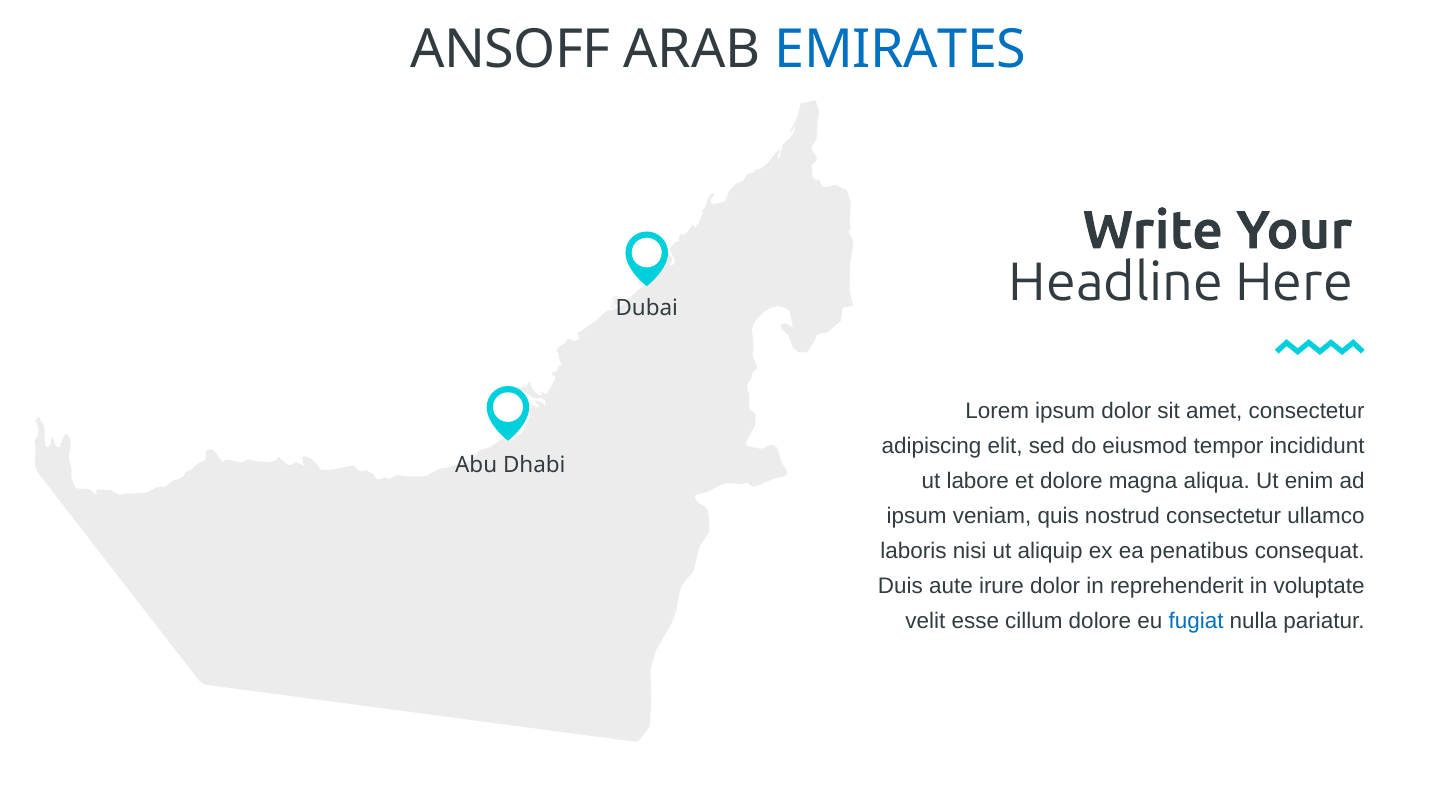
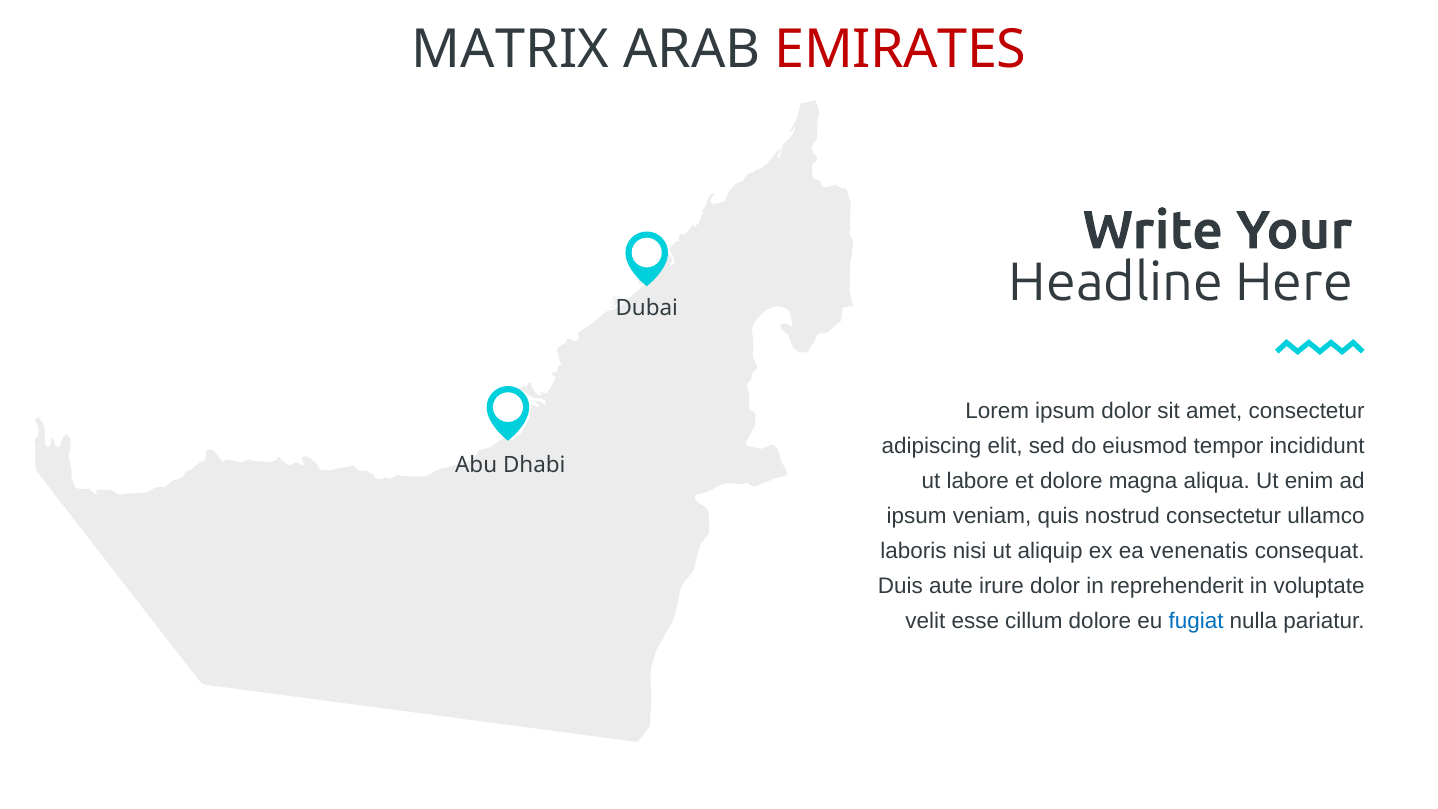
ANSOFF: ANSOFF -> MATRIX
EMIRATES colour: blue -> red
penatibus: penatibus -> venenatis
